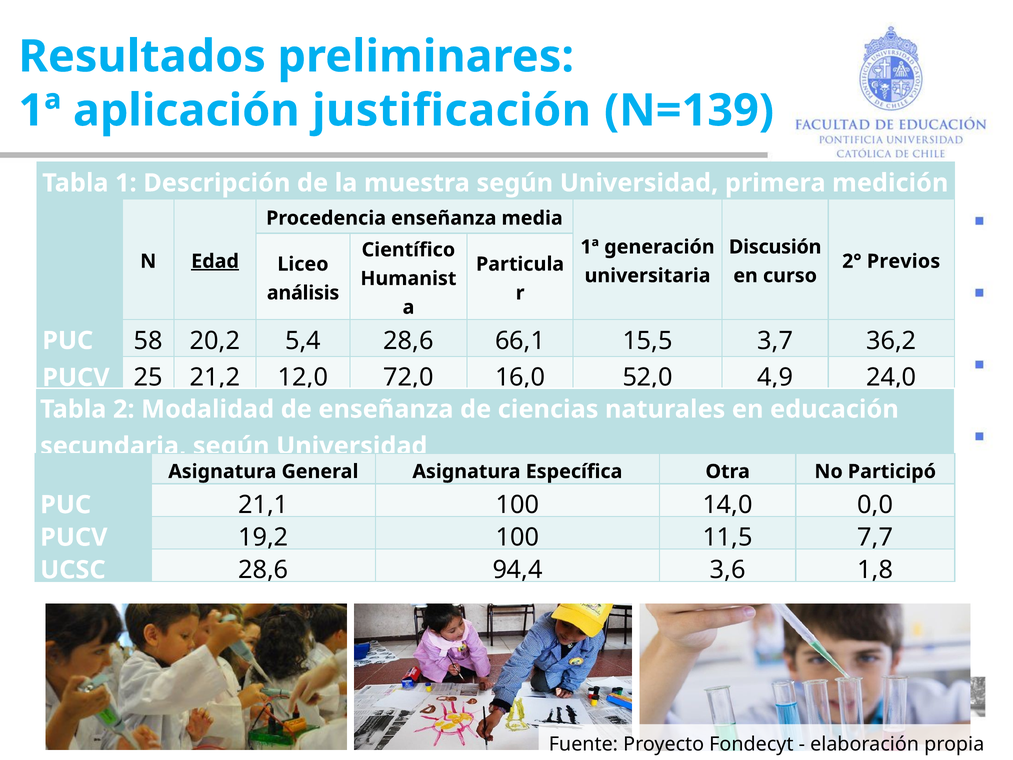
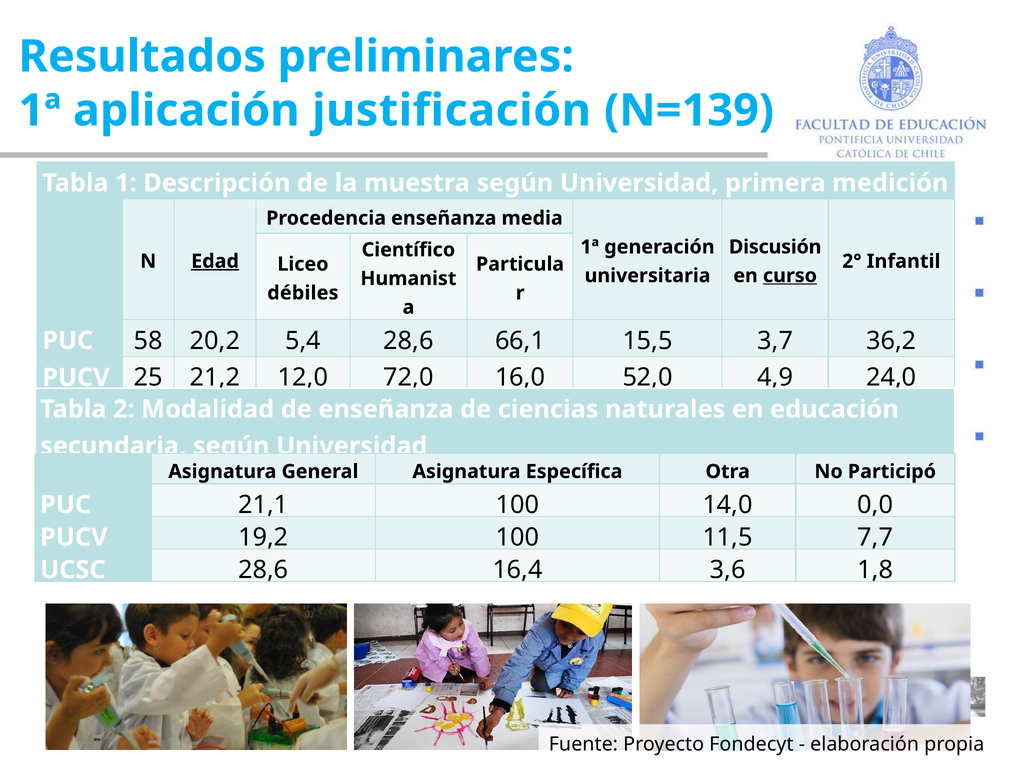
Previos: Previos -> Infantil
curso underline: none -> present
análisis: análisis -> débiles
94,4: 94,4 -> 16,4
